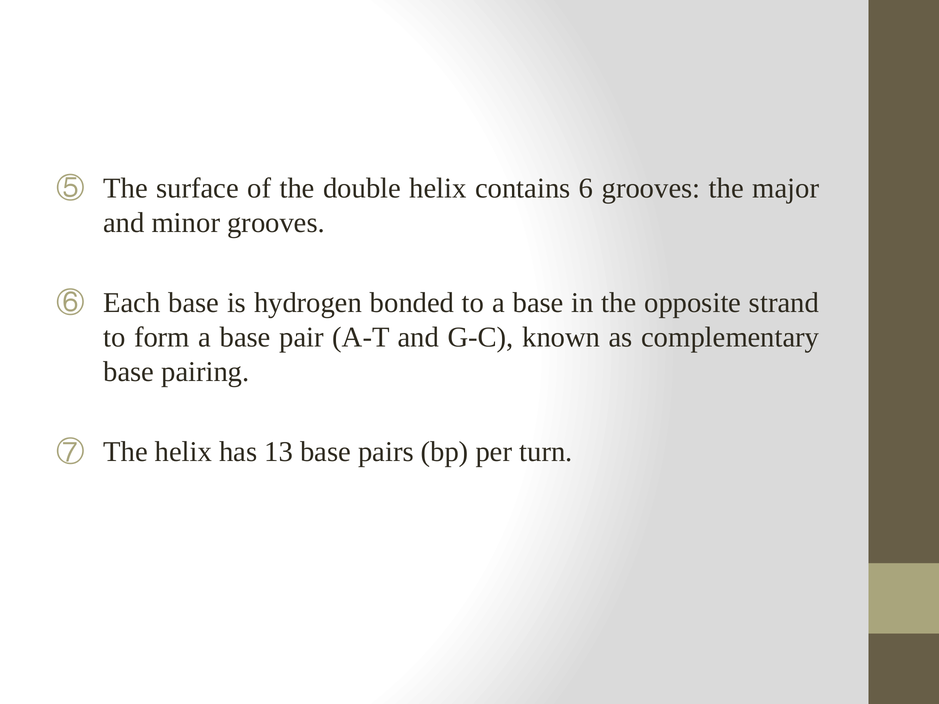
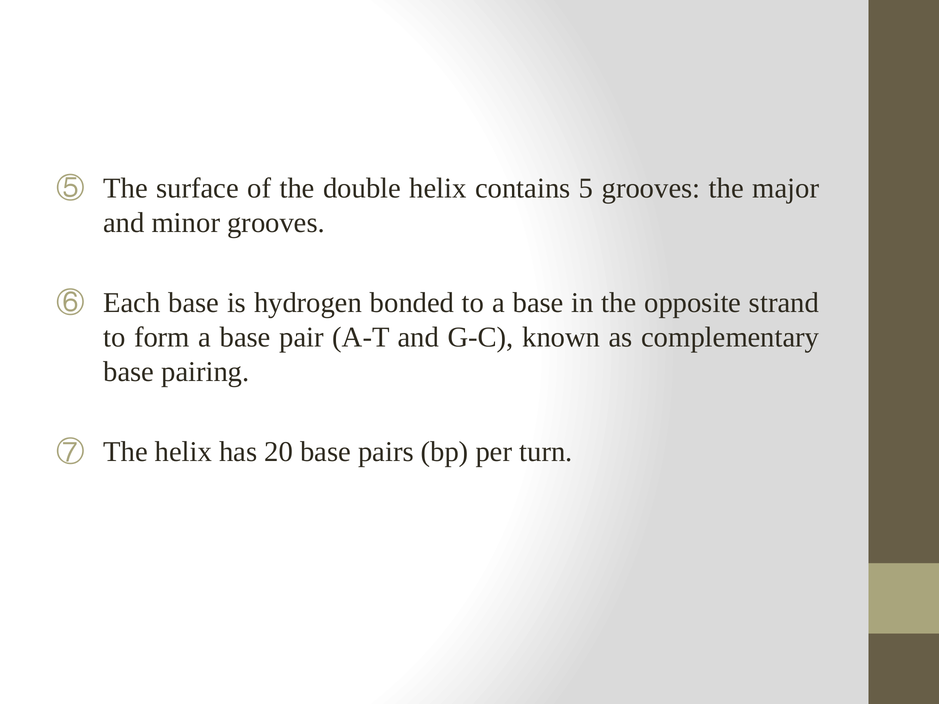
6: 6 -> 5
13: 13 -> 20
